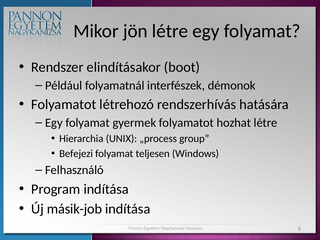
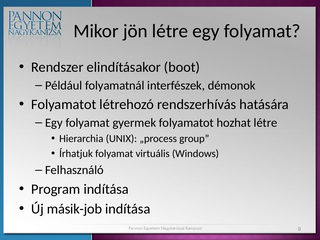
Befejezi: Befejezi -> Írhatjuk
teljesen: teljesen -> virtuális
